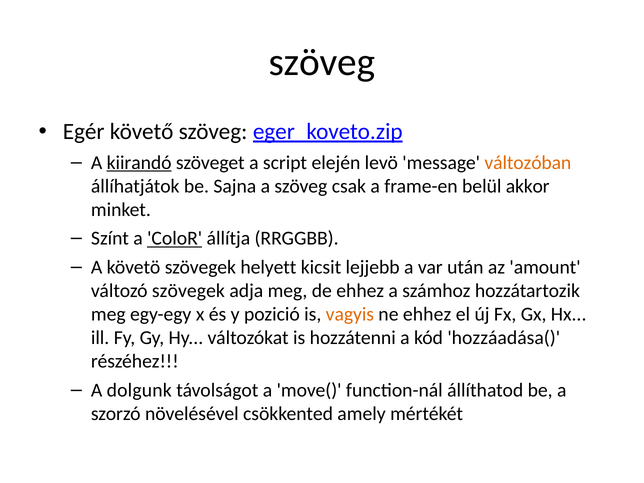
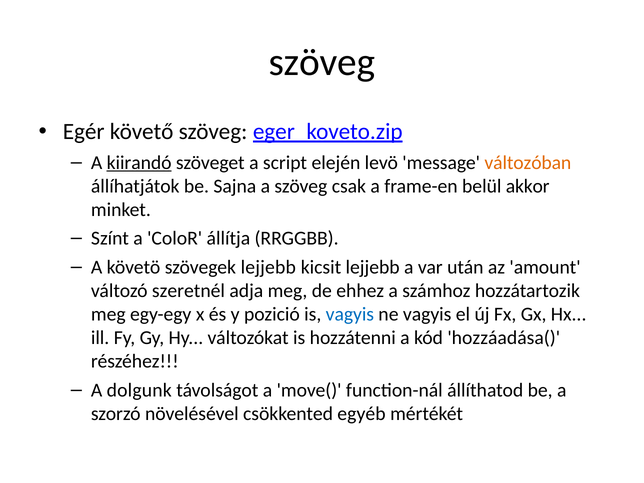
ColoR underline: present -> none
szövegek helyett: helyett -> lejjebb
változó szövegek: szövegek -> szeretnél
vagyis at (350, 314) colour: orange -> blue
ne ehhez: ehhez -> vagyis
amely: amely -> egyéb
